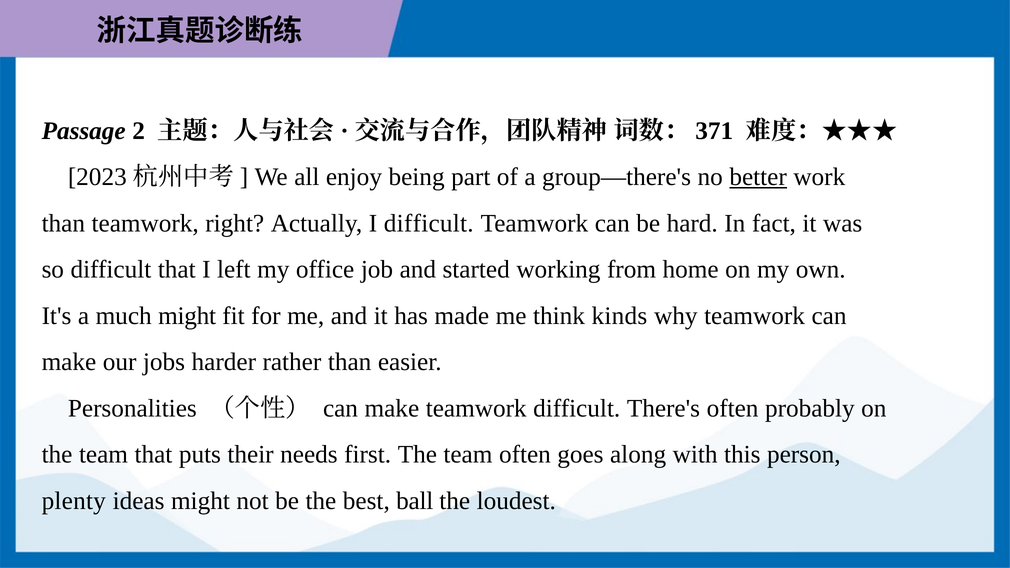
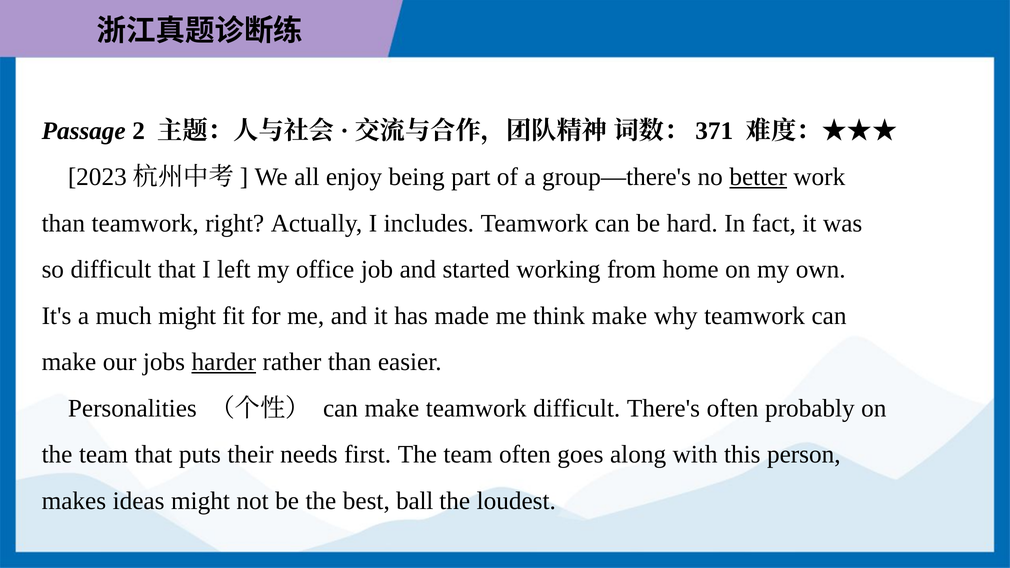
I difficult: difficult -> includes
think kinds: kinds -> make
harder underline: none -> present
plenty: plenty -> makes
